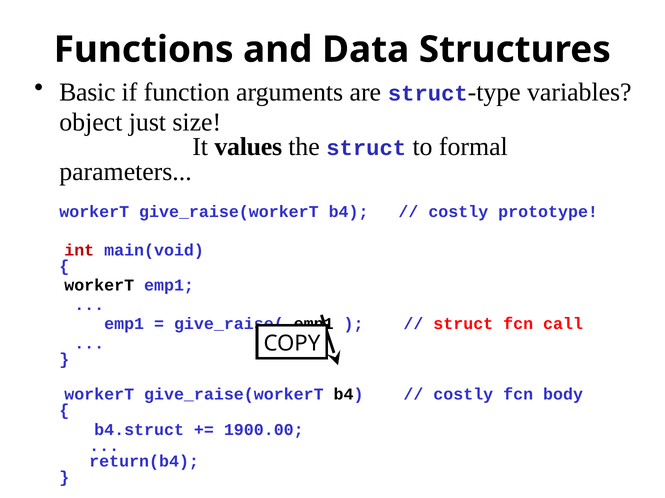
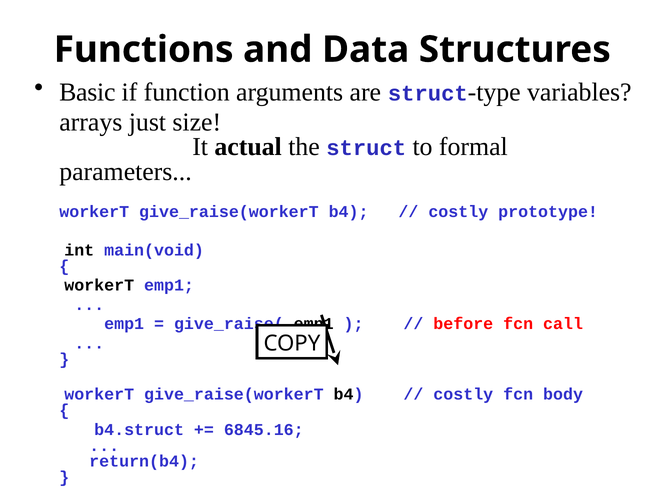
object: object -> arrays
values: values -> actual
int colour: red -> black
struct at (463, 324): struct -> before
1900.00: 1900.00 -> 6845.16
